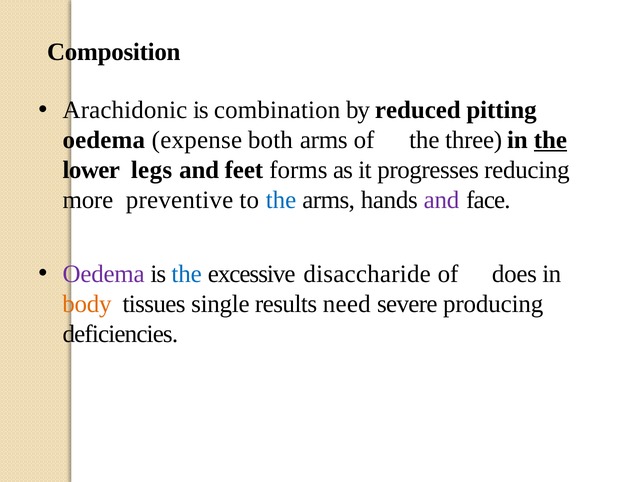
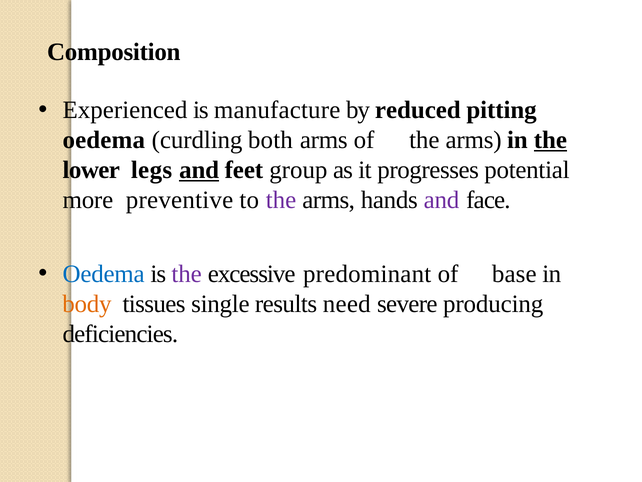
Arachidonic: Arachidonic -> Experienced
combination: combination -> manufacture
expense: expense -> curdling
of the three: three -> arms
and at (199, 170) underline: none -> present
forms: forms -> group
reducing: reducing -> potential
the at (281, 200) colour: blue -> purple
Oedema at (104, 274) colour: purple -> blue
the at (187, 274) colour: blue -> purple
disaccharide: disaccharide -> predominant
does: does -> base
